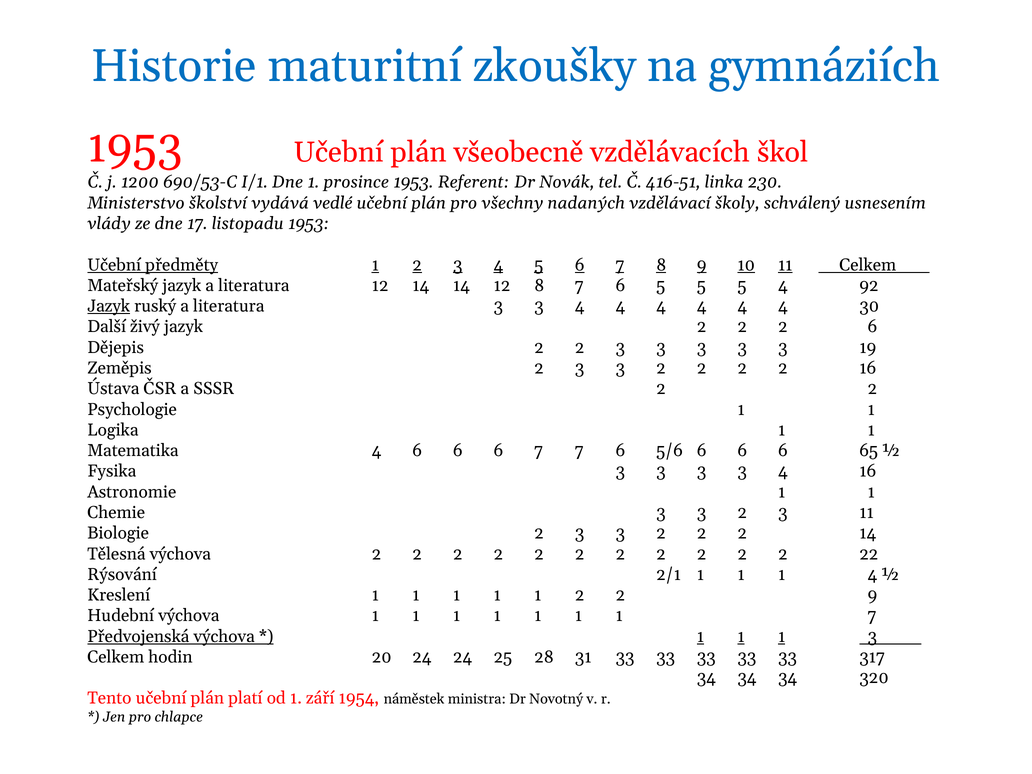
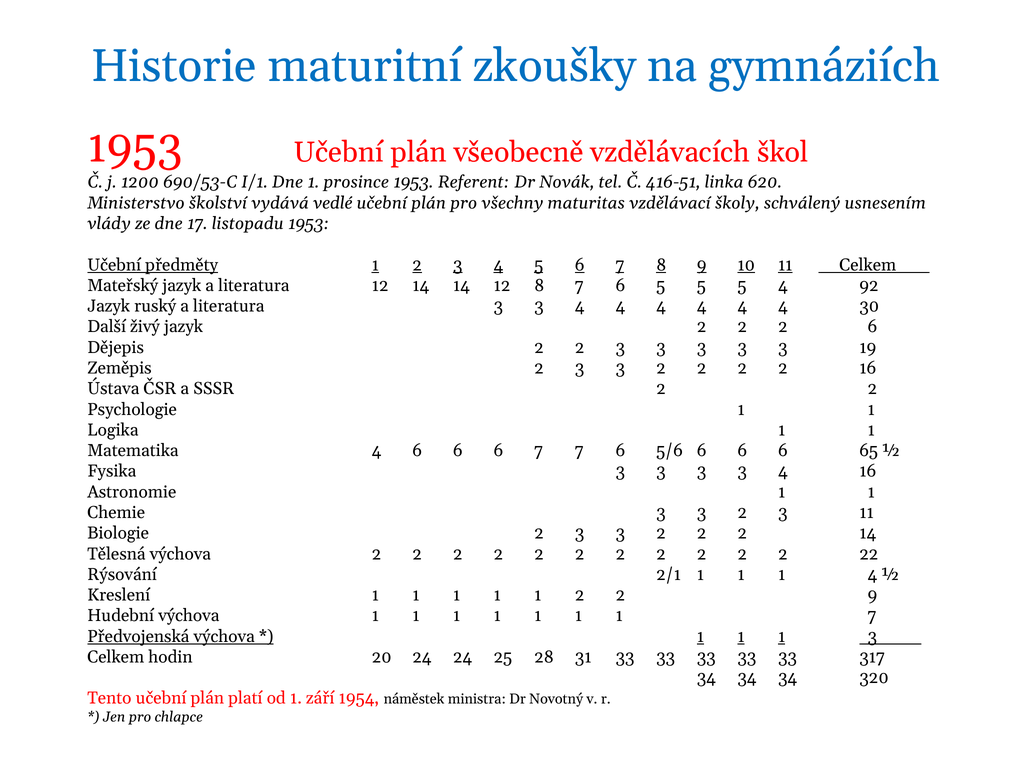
230: 230 -> 620
nadaných: nadaných -> maturitas
Jazyk at (109, 306) underline: present -> none
